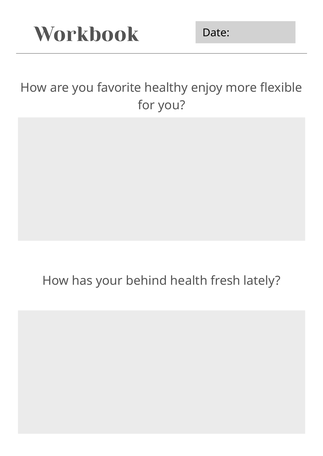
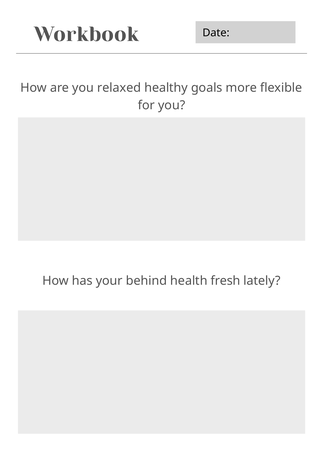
favorite: favorite -> relaxed
enjoy: enjoy -> goals
